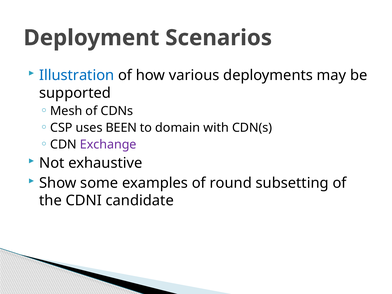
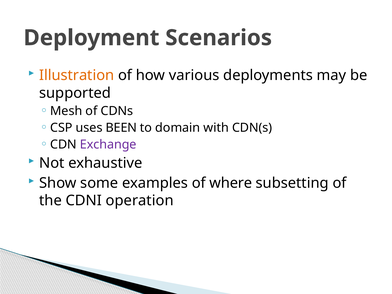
Illustration colour: blue -> orange
round: round -> where
candidate: candidate -> operation
